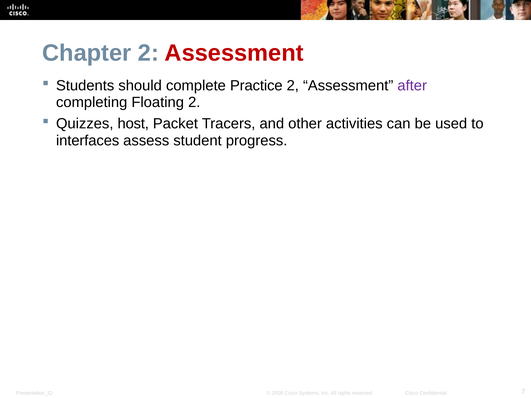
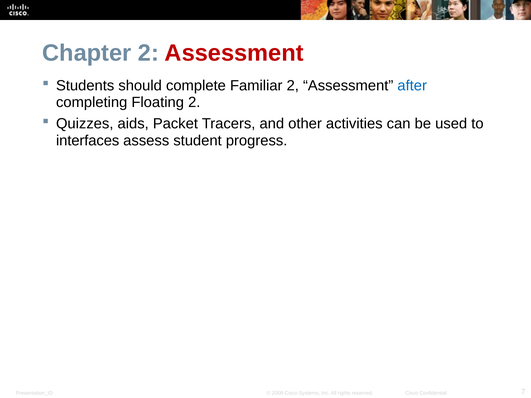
Practice: Practice -> Familiar
after colour: purple -> blue
host: host -> aids
